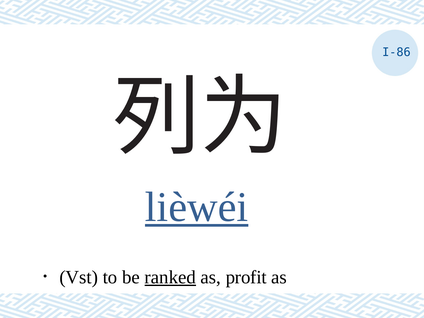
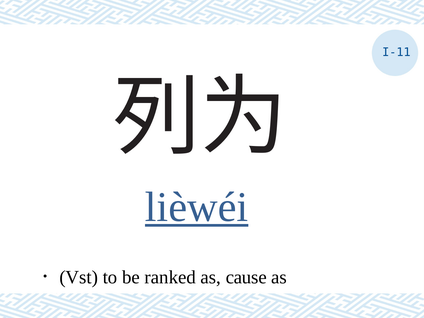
I-86: I-86 -> I-11
ranked underline: present -> none
profit: profit -> cause
